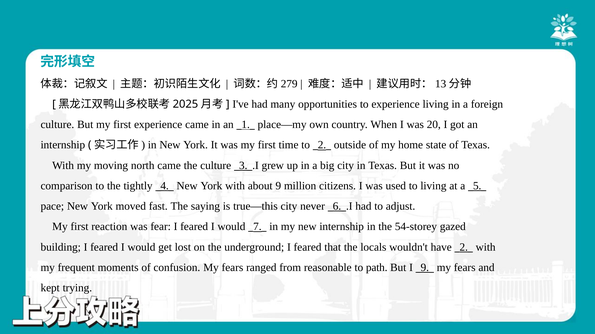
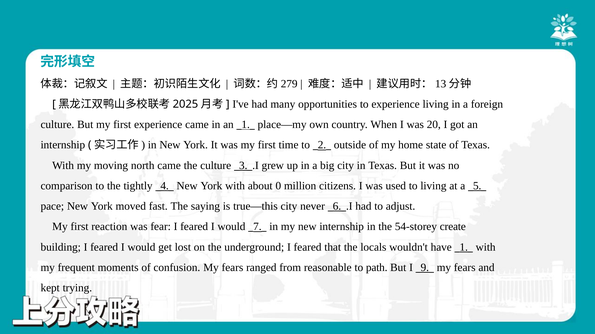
about 9: 9 -> 0
gazed: gazed -> create
2 at (464, 248): 2 -> 1
